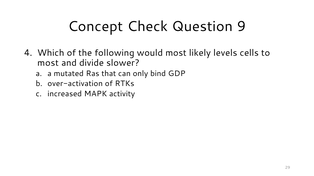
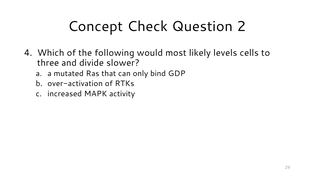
9: 9 -> 2
most at (48, 63): most -> three
